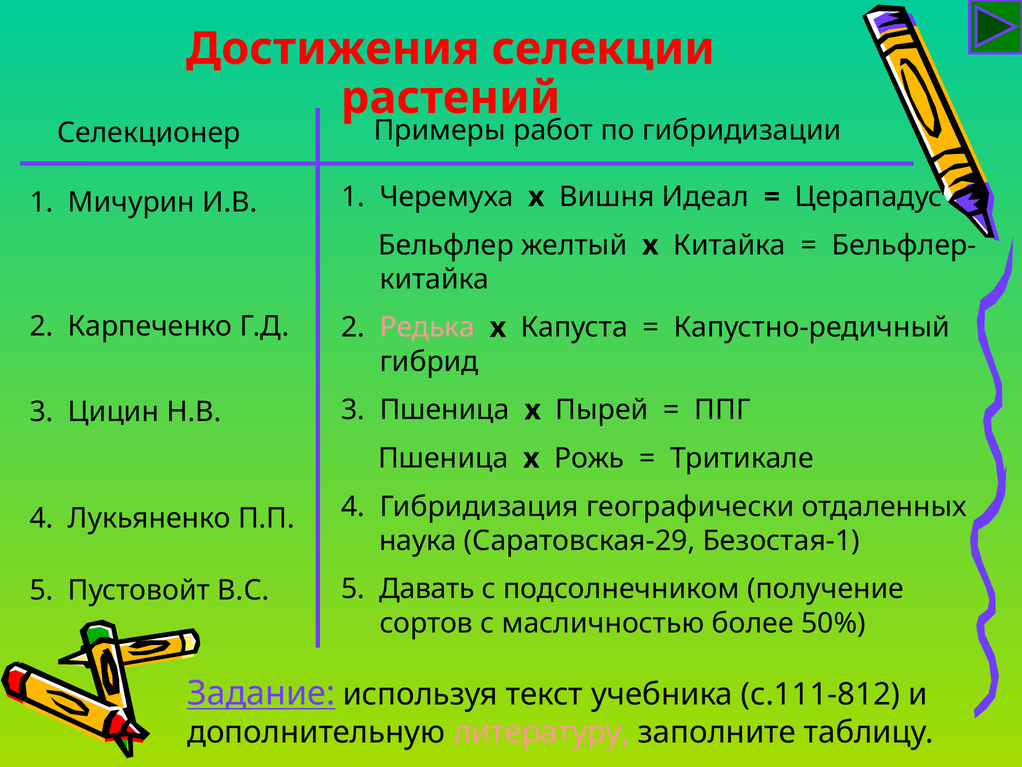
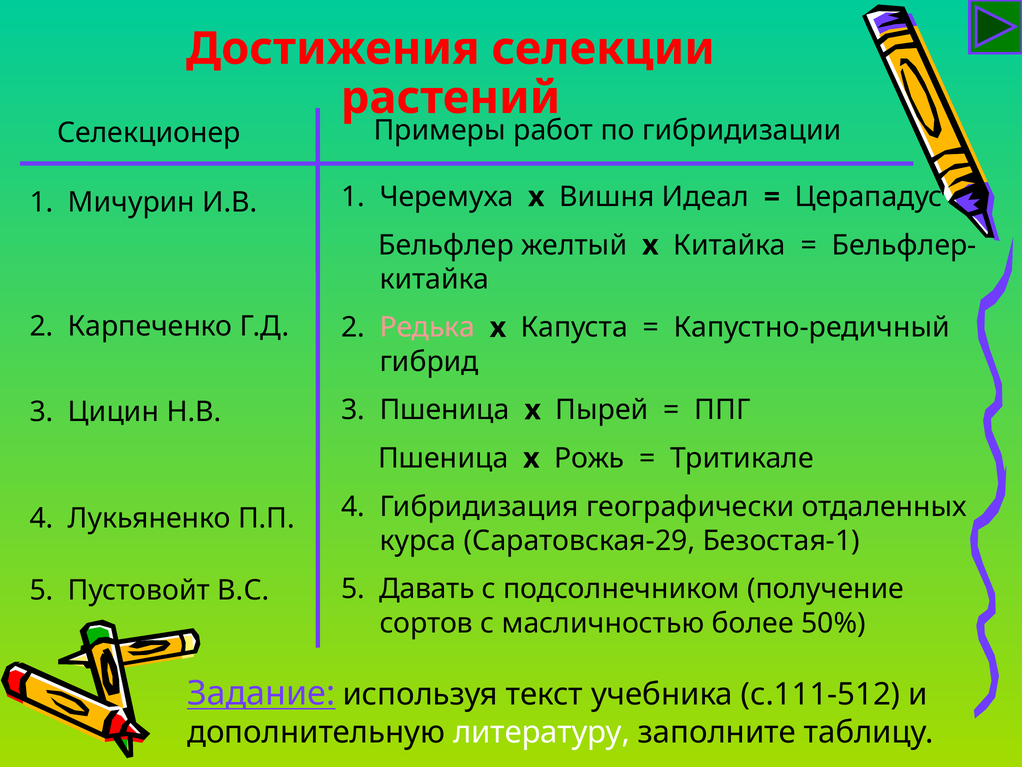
наука: наука -> курса
с.111-812: с.111-812 -> с.111-512
литературу colour: pink -> white
